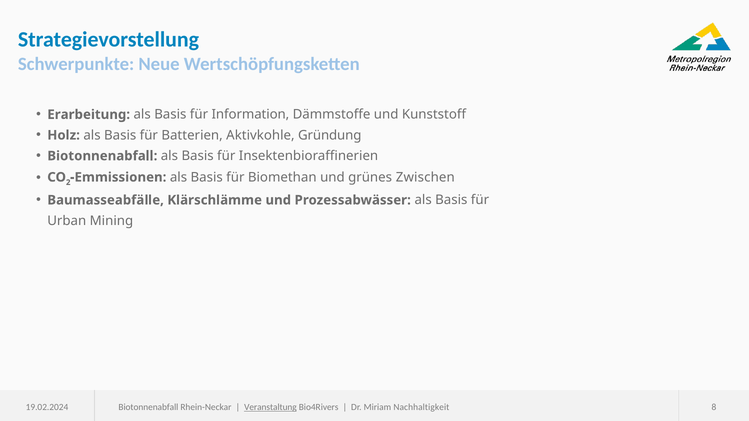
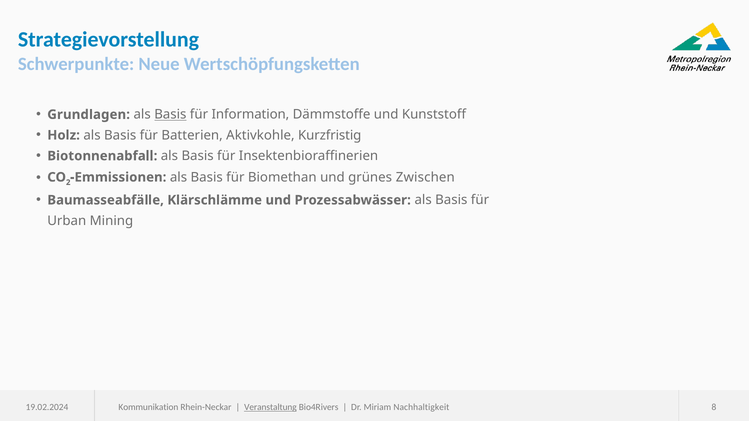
Erarbeitung: Erarbeitung -> Grundlagen
Basis at (170, 115) underline: none -> present
Gründung: Gründung -> Kurzfristig
19.02.2024 Biotonnenabfall: Biotonnenabfall -> Kommunikation
